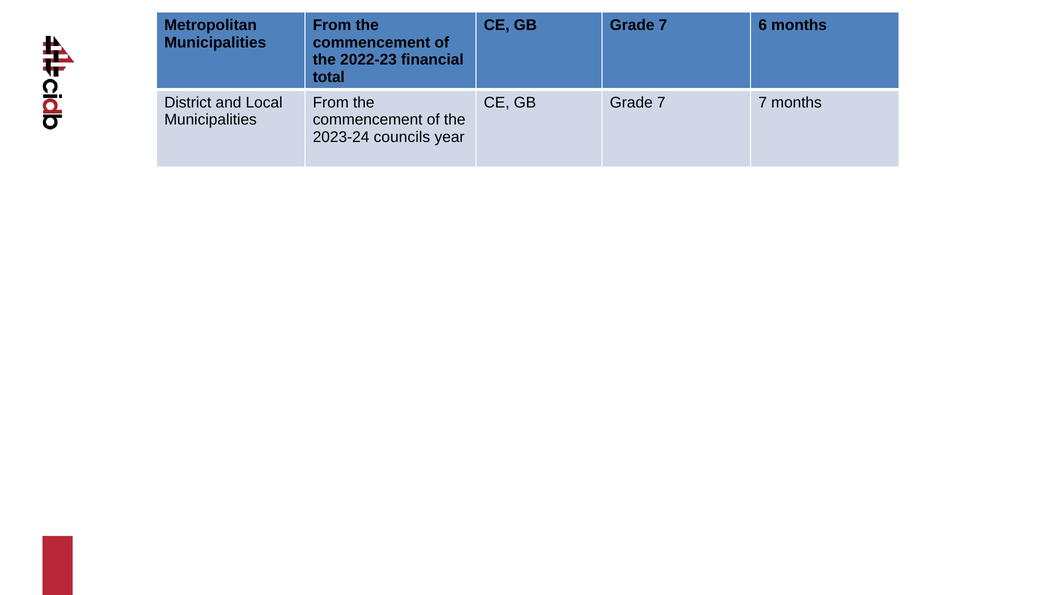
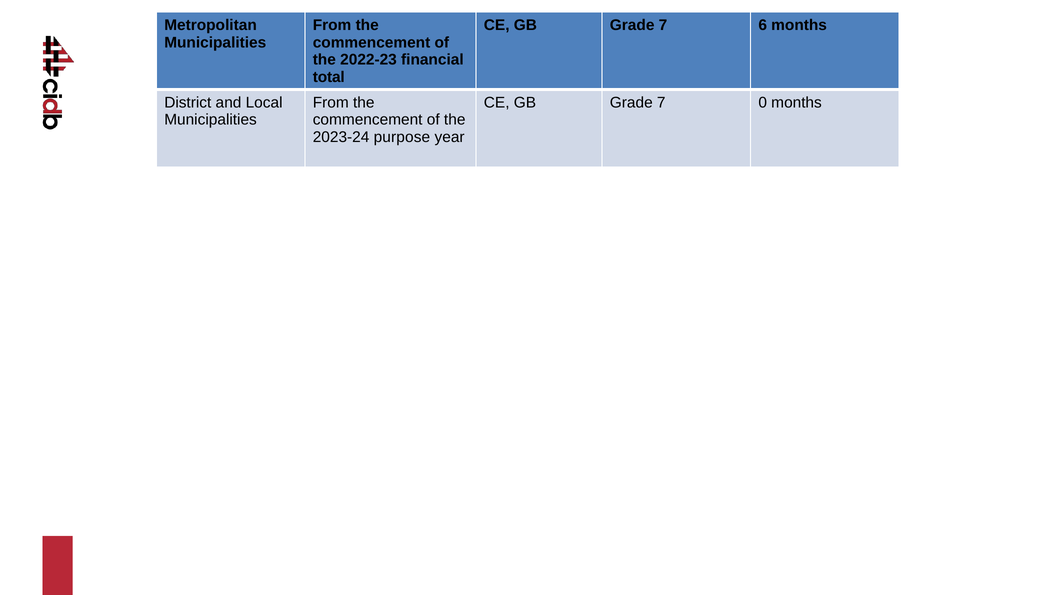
7 7: 7 -> 0
councils: councils -> purpose
